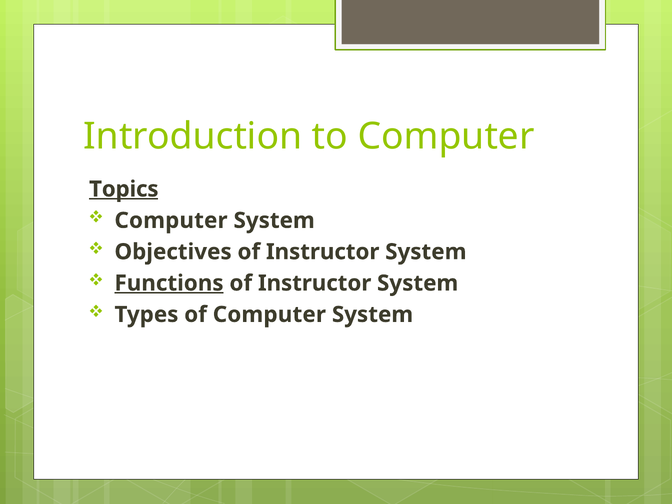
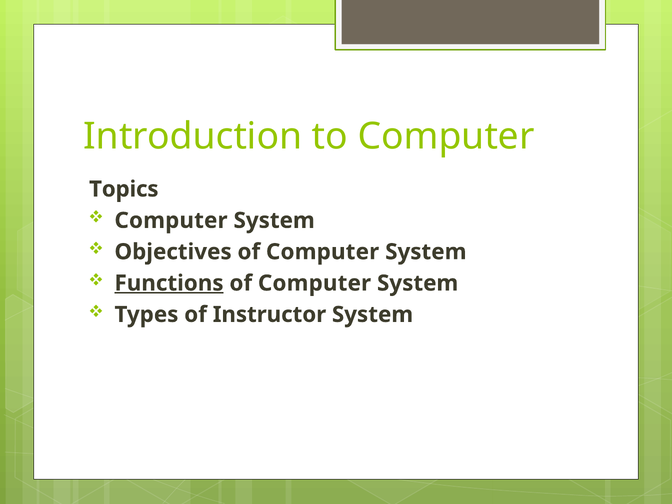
Topics underline: present -> none
Objectives of Instructor: Instructor -> Computer
Instructor at (315, 283): Instructor -> Computer
of Computer: Computer -> Instructor
